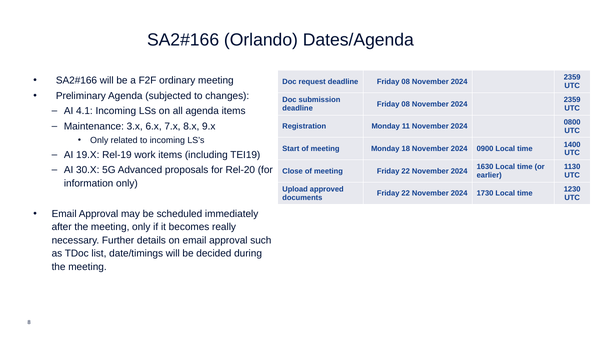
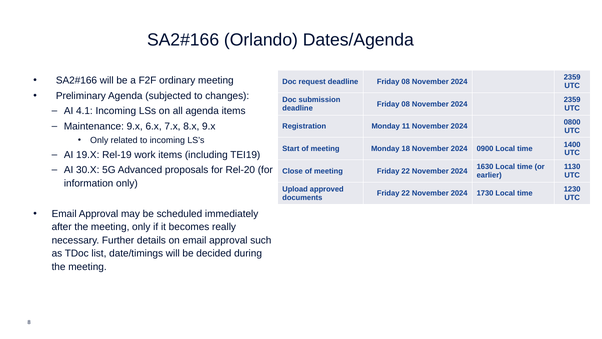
Maintenance 3.x: 3.x -> 9.x
